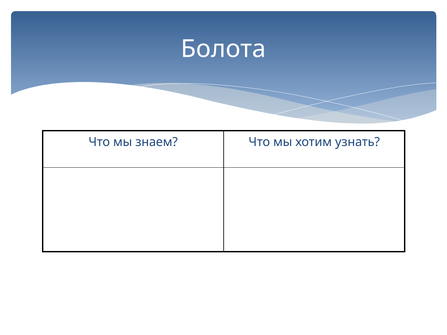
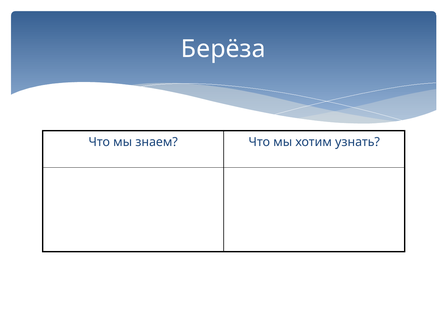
Болота: Болота -> Берёза
